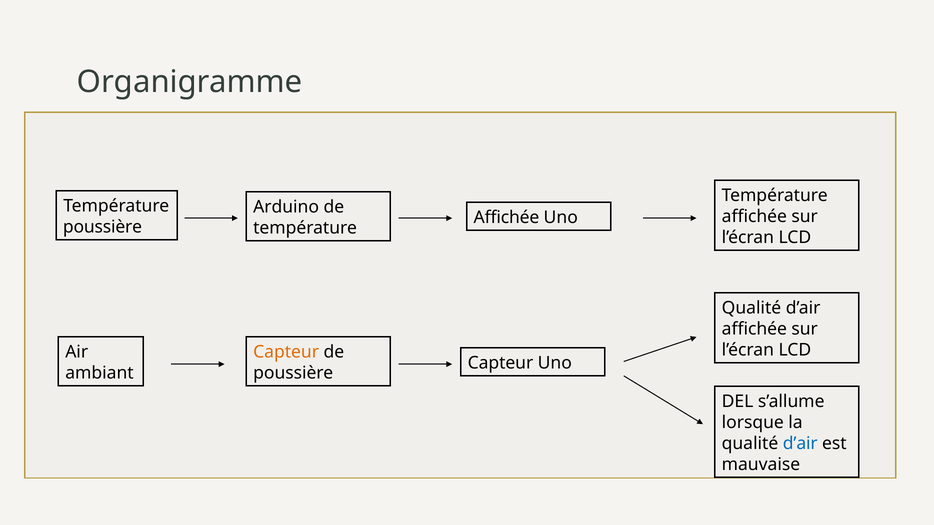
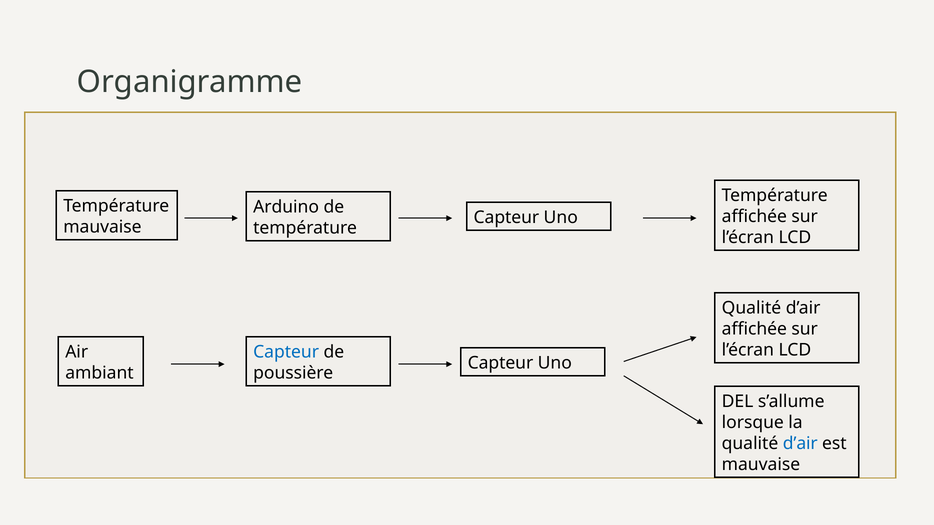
Affichée at (506, 218): Affichée -> Capteur
poussière at (102, 227): poussière -> mauvaise
Capteur at (286, 352) colour: orange -> blue
